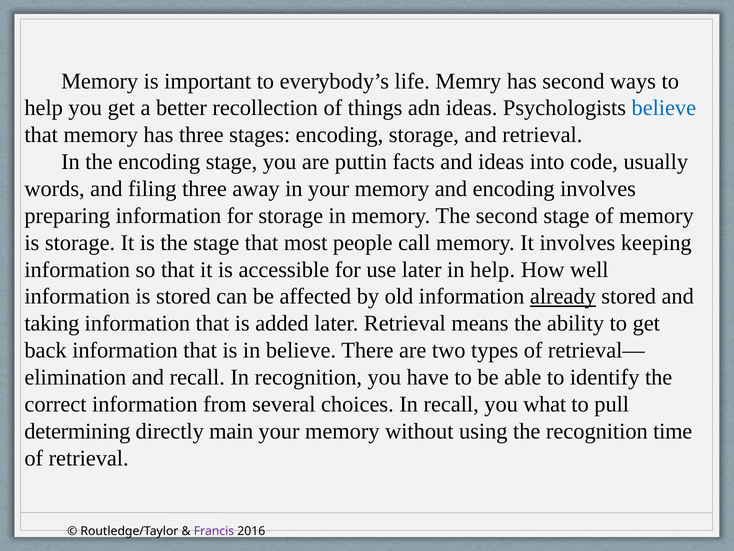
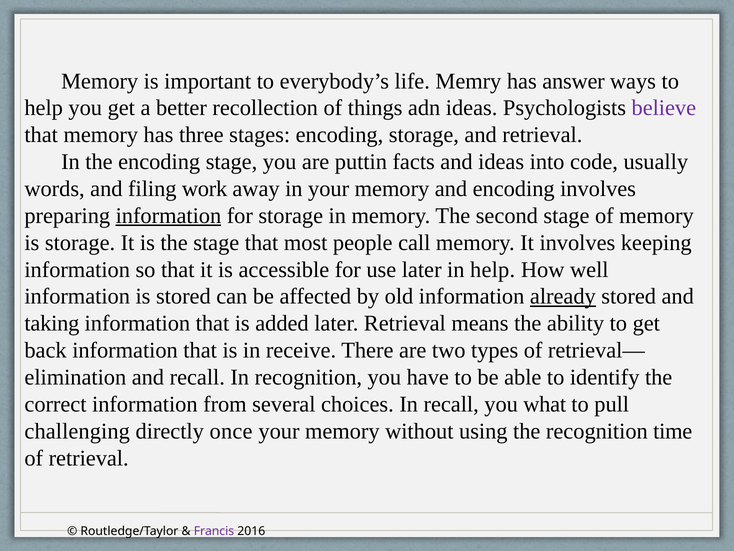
has second: second -> answer
believe at (664, 108) colour: blue -> purple
filing three: three -> work
information at (168, 216) underline: none -> present
in believe: believe -> receive
determining: determining -> challenging
main: main -> once
